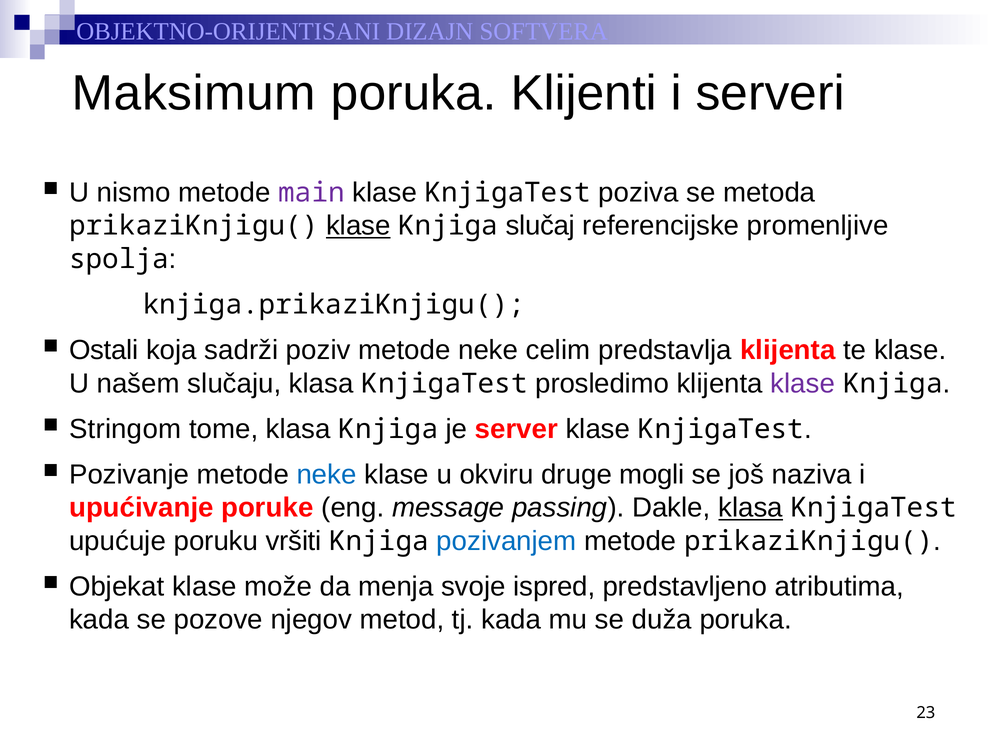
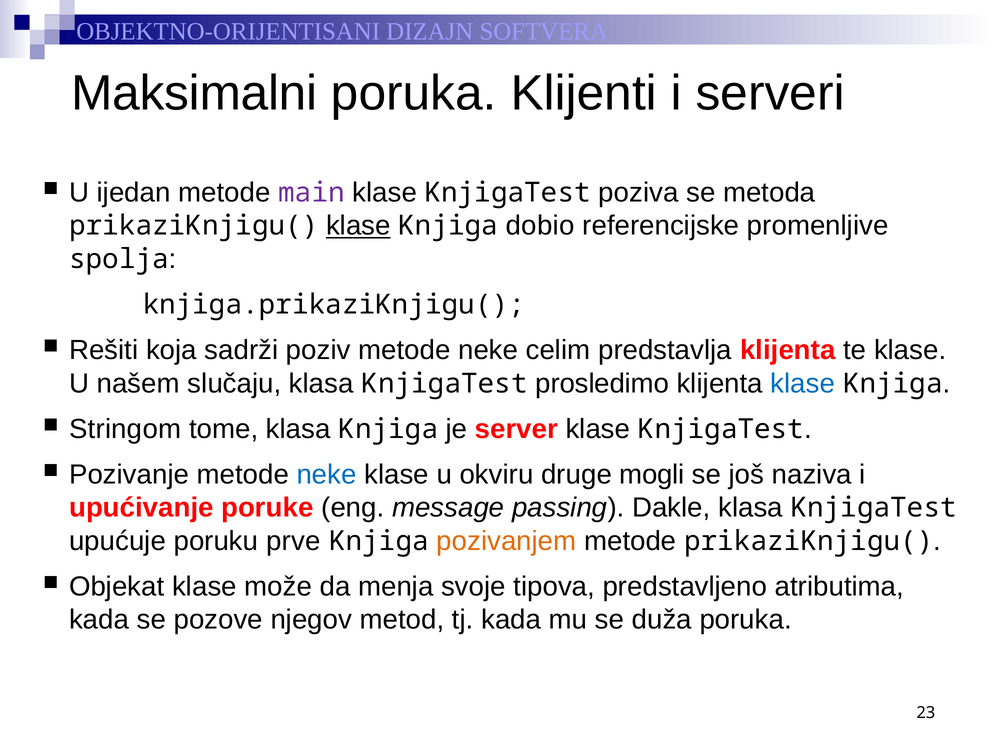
Maksimum: Maksimum -> Maksimalni
nismo: nismo -> ijedan
slučaj: slučaj -> dobio
Ostali: Ostali -> Rešiti
klase at (803, 384) colour: purple -> blue
klasa at (751, 508) underline: present -> none
vršiti: vršiti -> prve
pozivanjem colour: blue -> orange
ispred: ispred -> tipova
